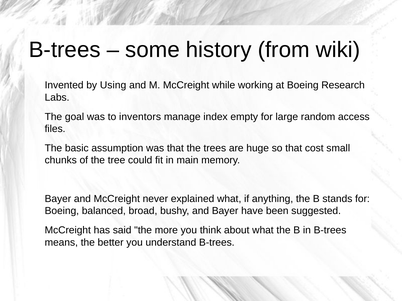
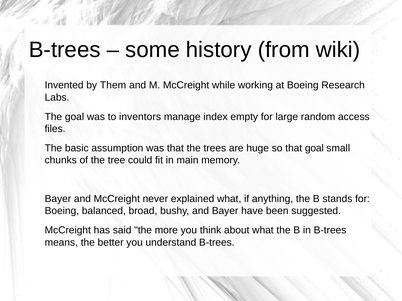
Using: Using -> Them
that cost: cost -> goal
